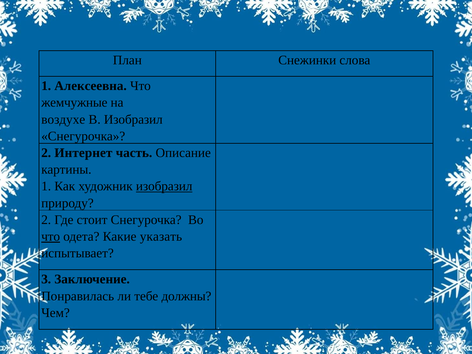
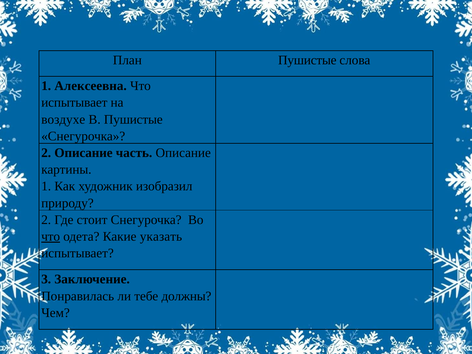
План Снежинки: Снежинки -> Пушистые
жемчужные at (74, 103): жемчужные -> испытывает
В Изобразил: Изобразил -> Пушистые
2 Интернет: Интернет -> Описание
изобразил at (164, 186) underline: present -> none
